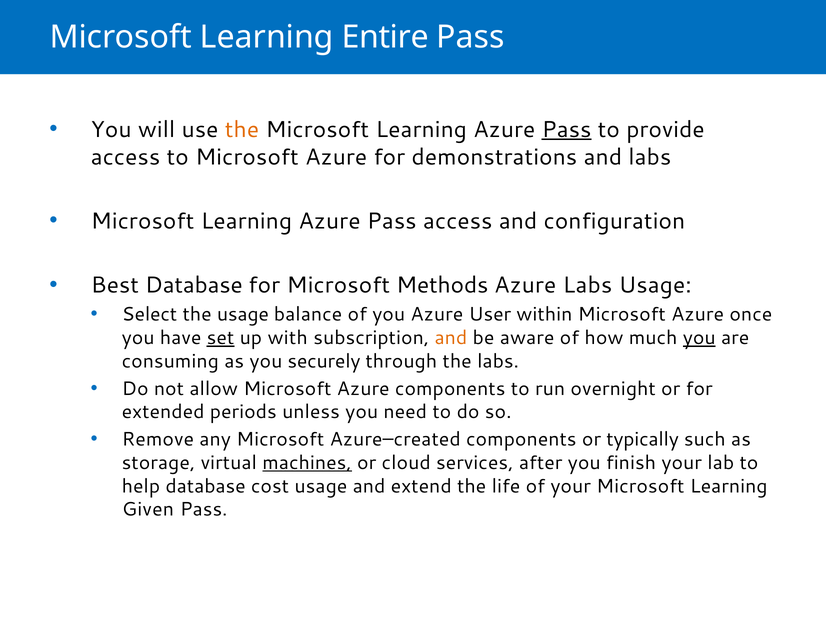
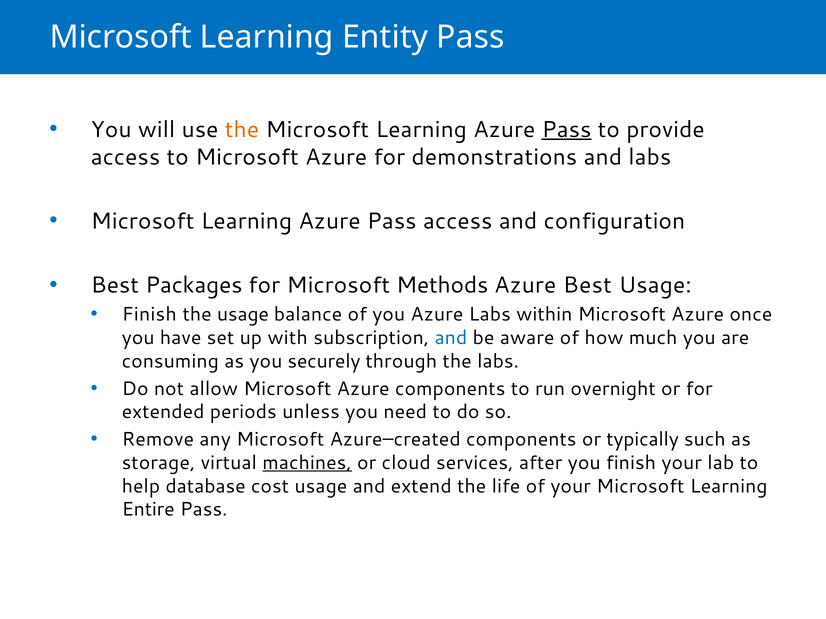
Entire: Entire -> Entity
Best Database: Database -> Packages
Azure Labs: Labs -> Best
Select at (149, 315): Select -> Finish
Azure User: User -> Labs
set underline: present -> none
and at (451, 338) colour: orange -> blue
you at (699, 338) underline: present -> none
Given: Given -> Entire
